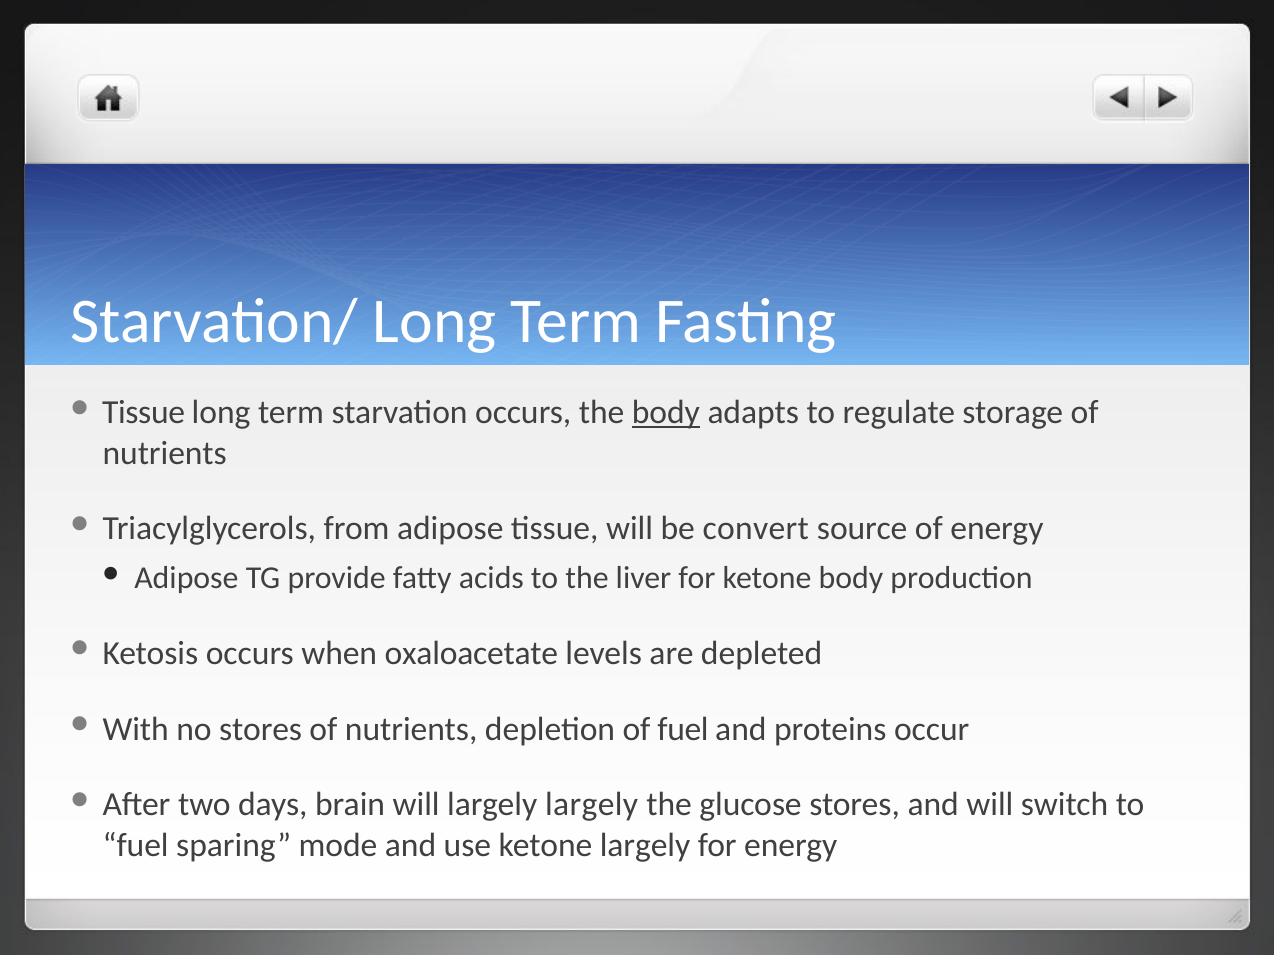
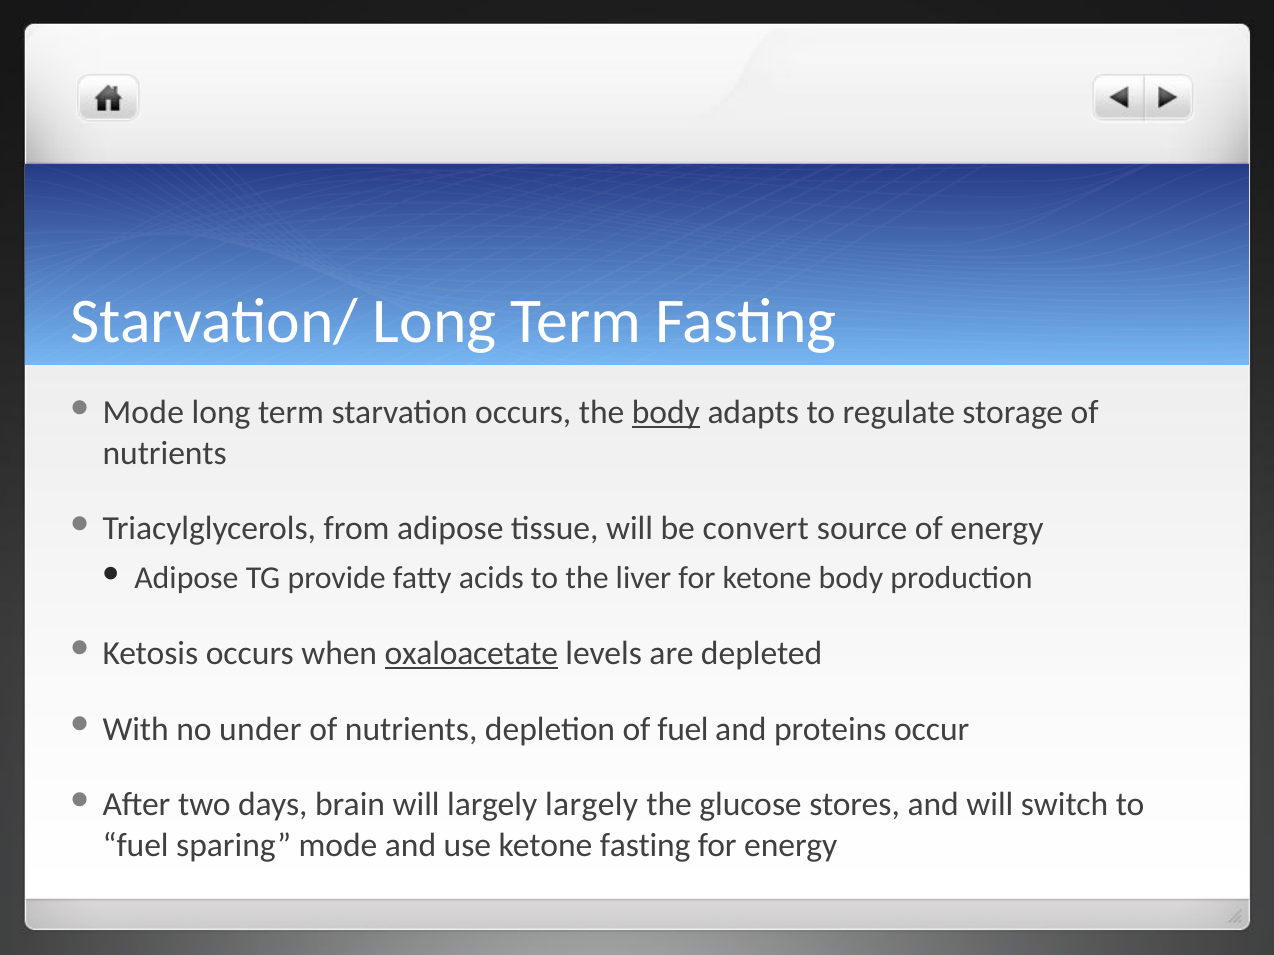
Tissue at (144, 413): Tissue -> Mode
oxaloacetate underline: none -> present
no stores: stores -> under
ketone largely: largely -> fasting
